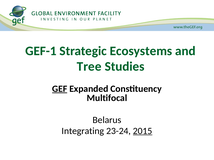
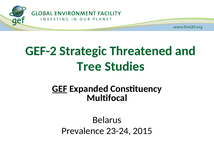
GEF-1: GEF-1 -> GEF-2
Ecosystems: Ecosystems -> Threatened
Integrating: Integrating -> Prevalence
2015 underline: present -> none
